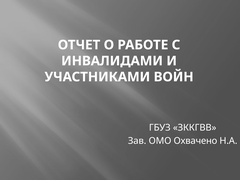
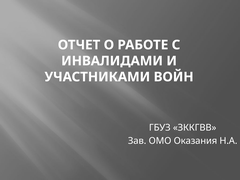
Охвачено: Охвачено -> Оказания
